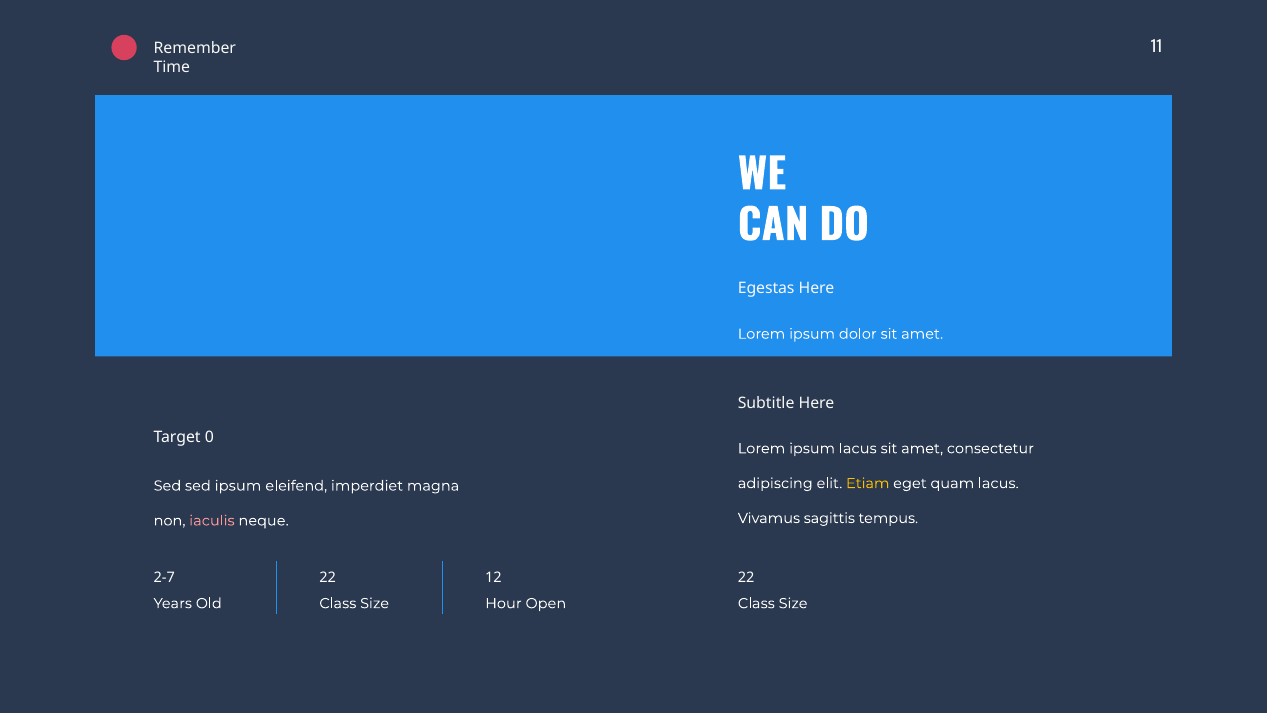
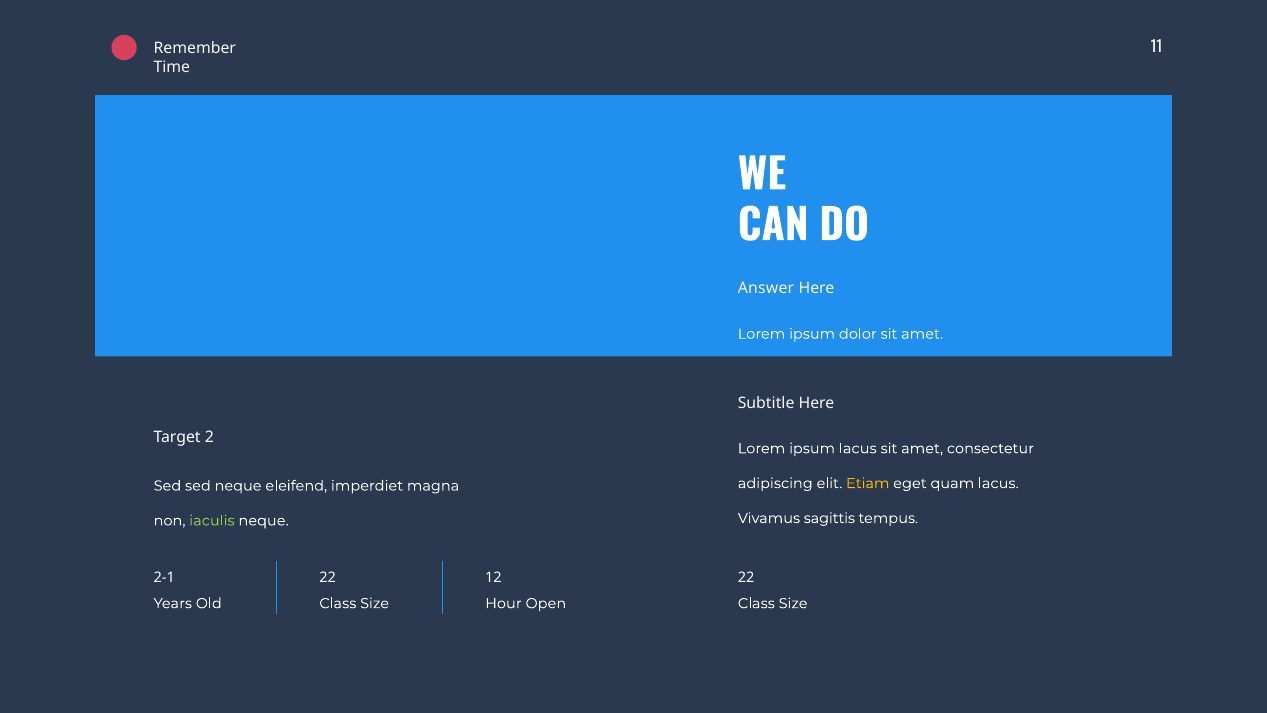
Egestas: Egestas -> Answer
0: 0 -> 2
sed ipsum: ipsum -> neque
iaculis colour: pink -> light green
2-7: 2-7 -> 2-1
